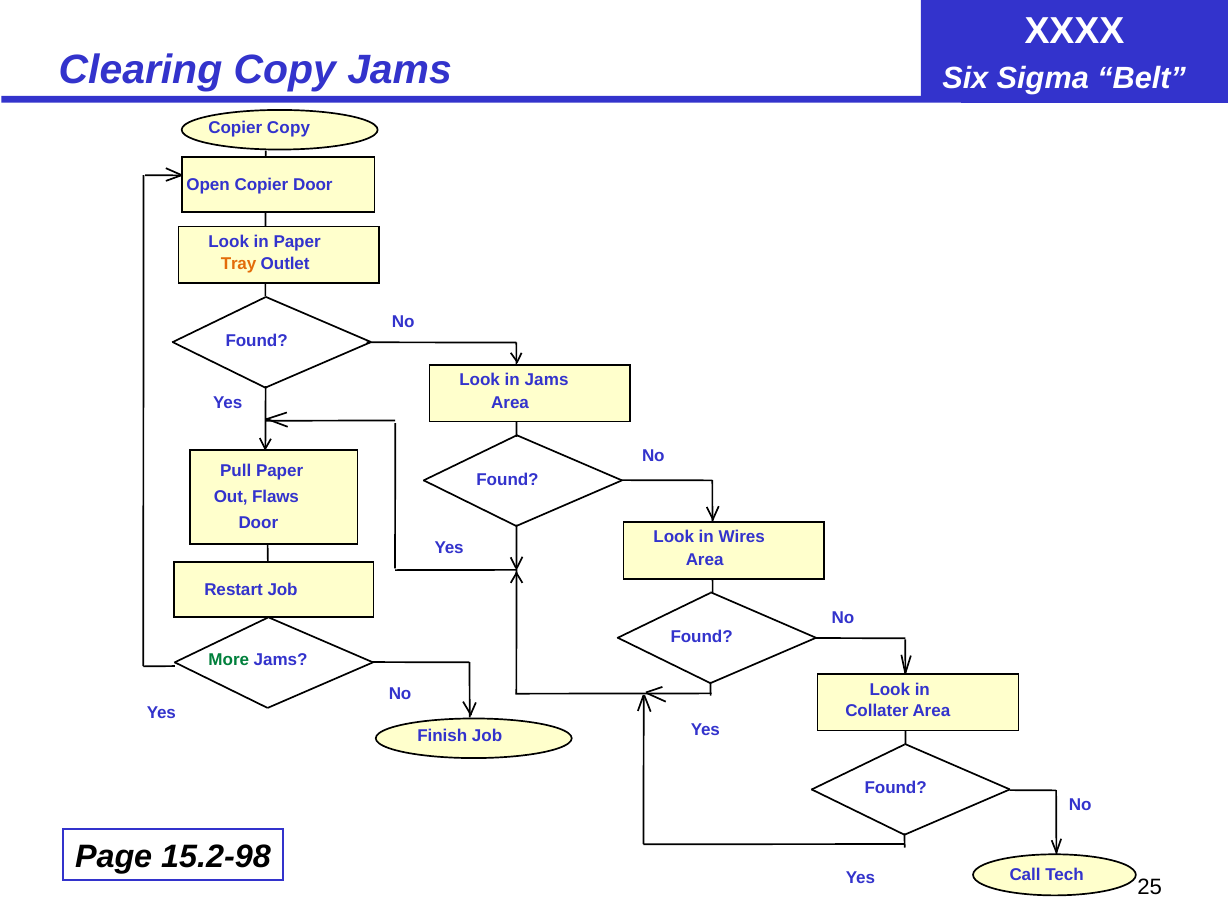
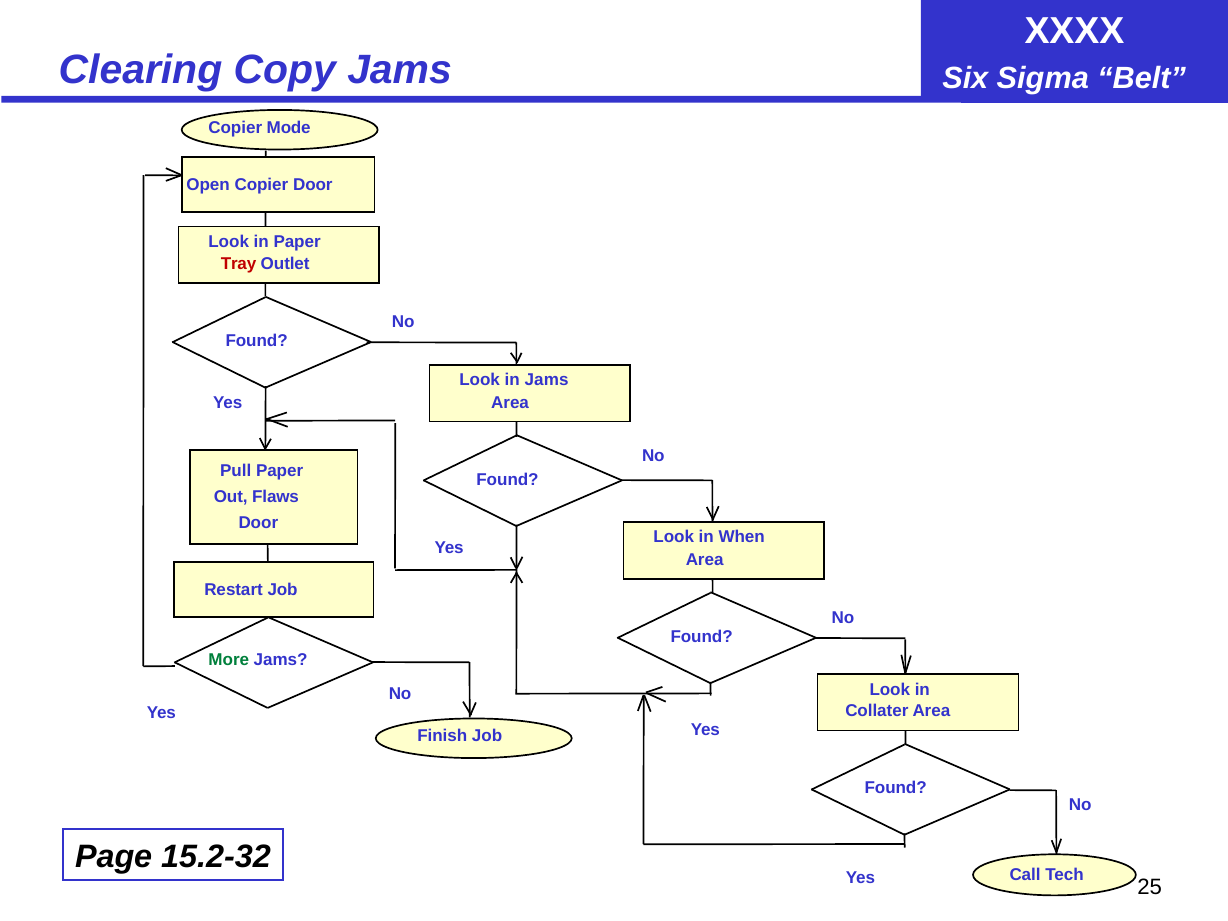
Copier Copy: Copy -> Mode
Tray colour: orange -> red
Wires: Wires -> When
15.2-98: 15.2-98 -> 15.2-32
